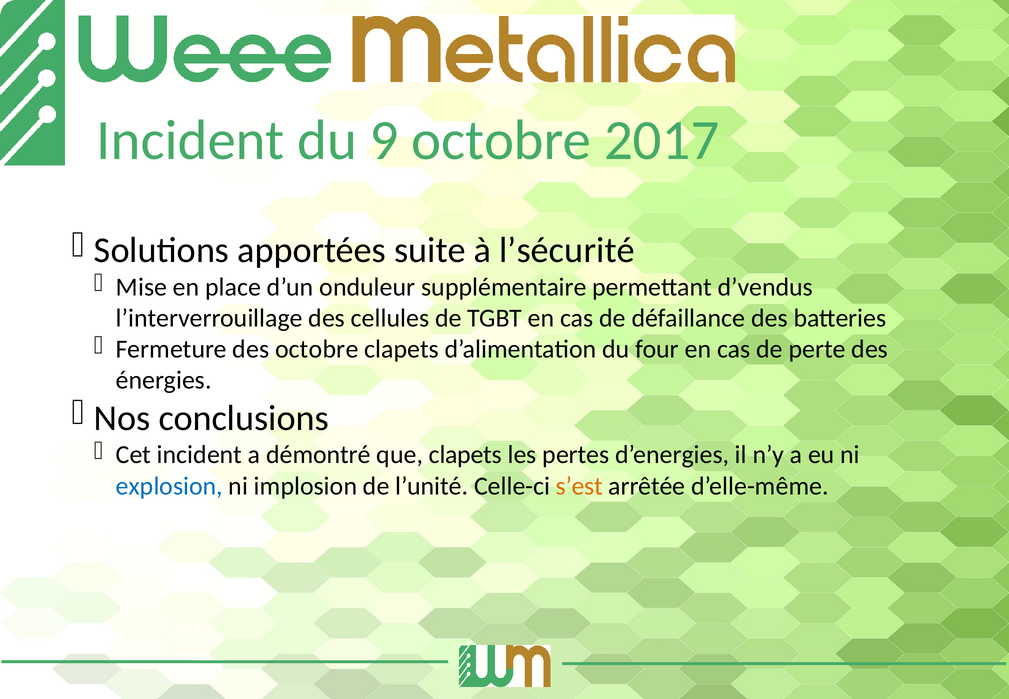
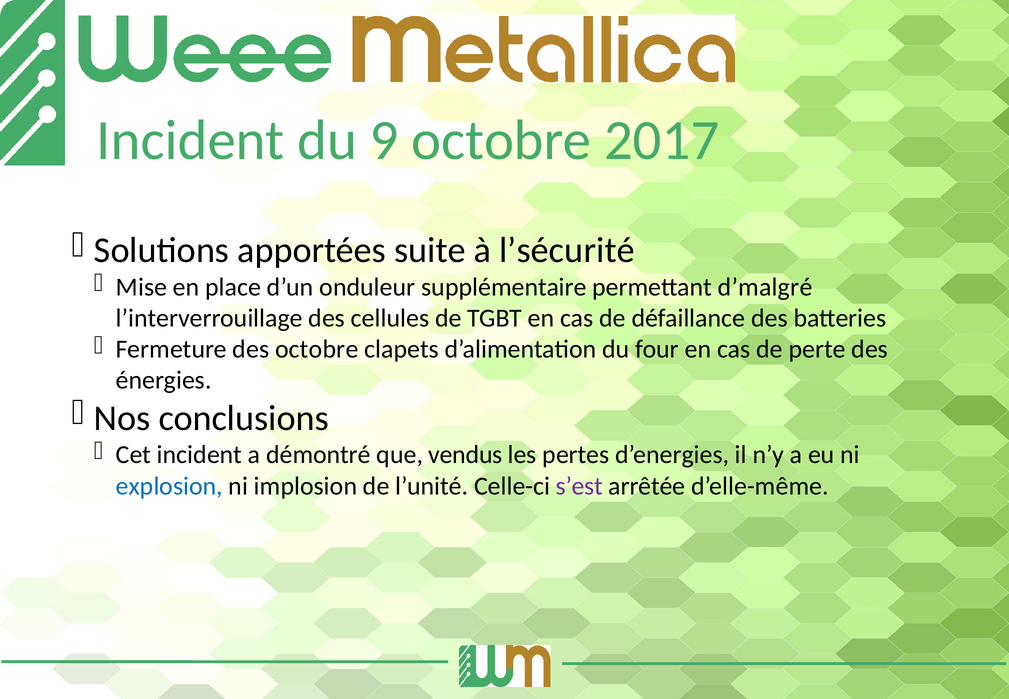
d’vendus: d’vendus -> d’malgré
que clapets: clapets -> vendus
s’est colour: orange -> purple
